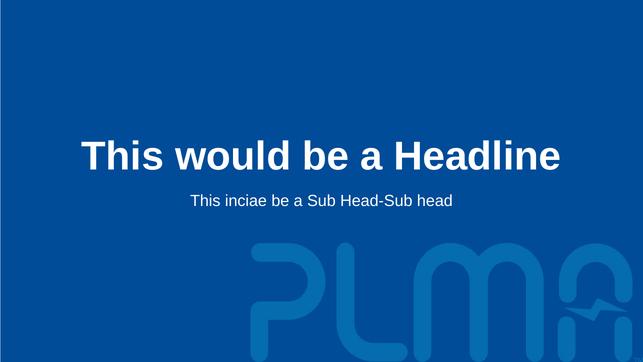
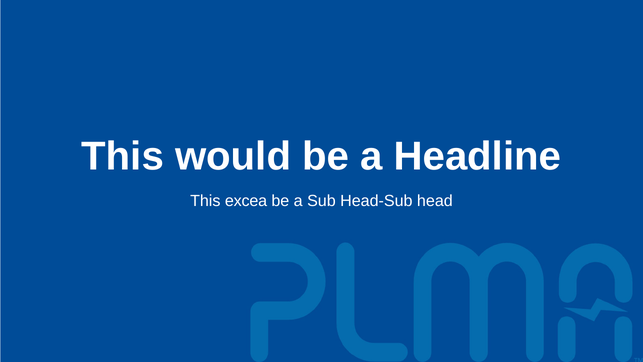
inciae: inciae -> excea
